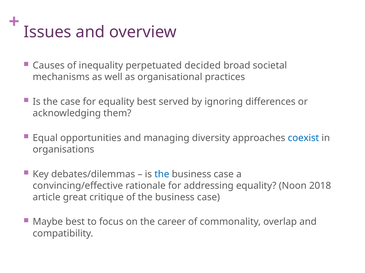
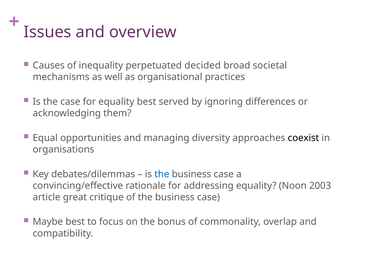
coexist colour: blue -> black
2018: 2018 -> 2003
career: career -> bonus
